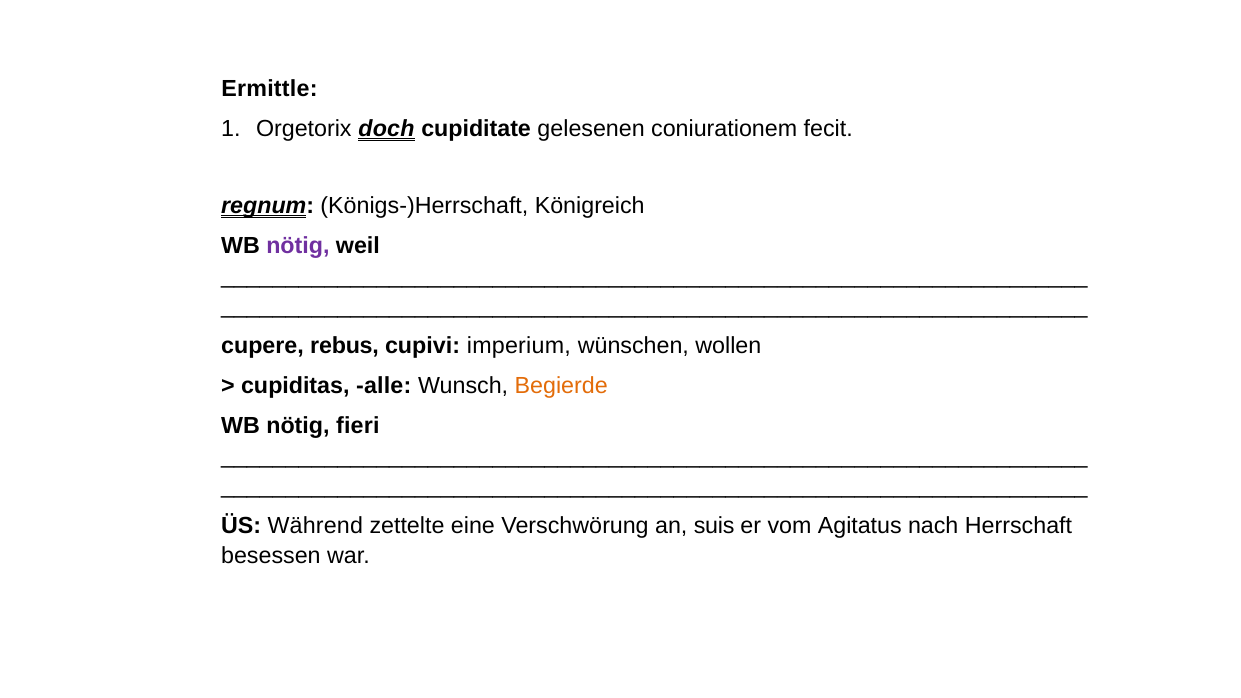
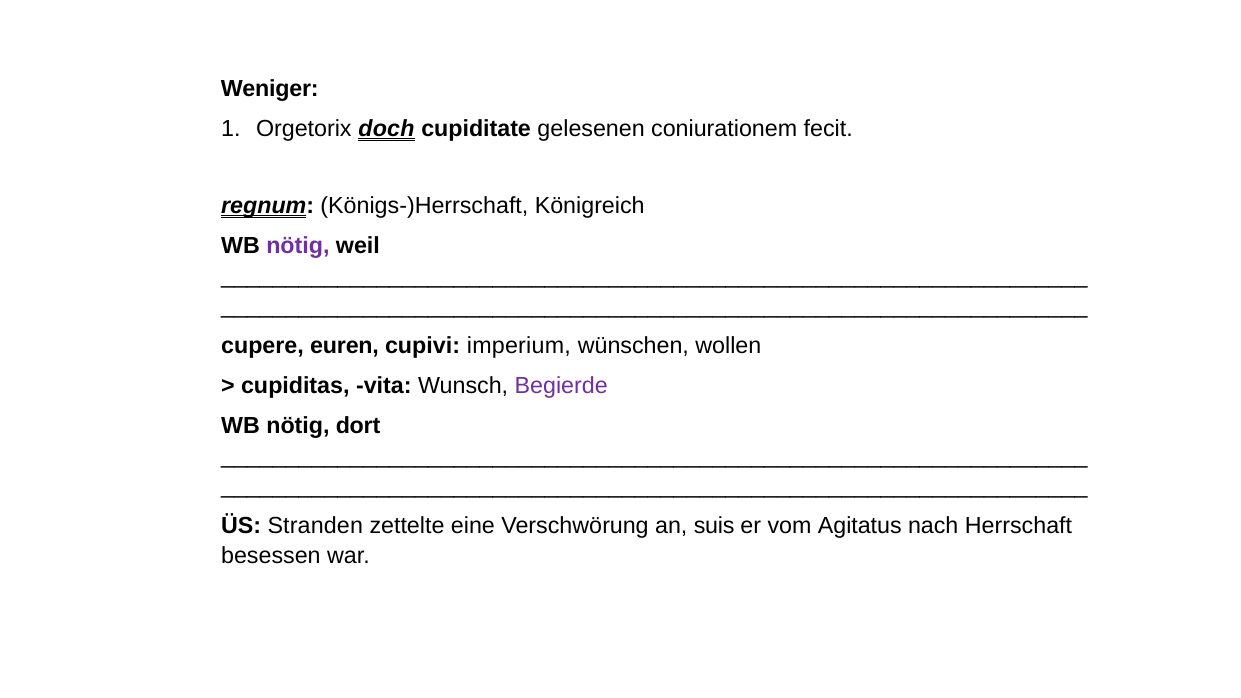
Ermittle: Ermittle -> Weniger
rebus: rebus -> euren
alle: alle -> vita
Begierde colour: orange -> purple
fieri: fieri -> dort
Während: Während -> Stranden
